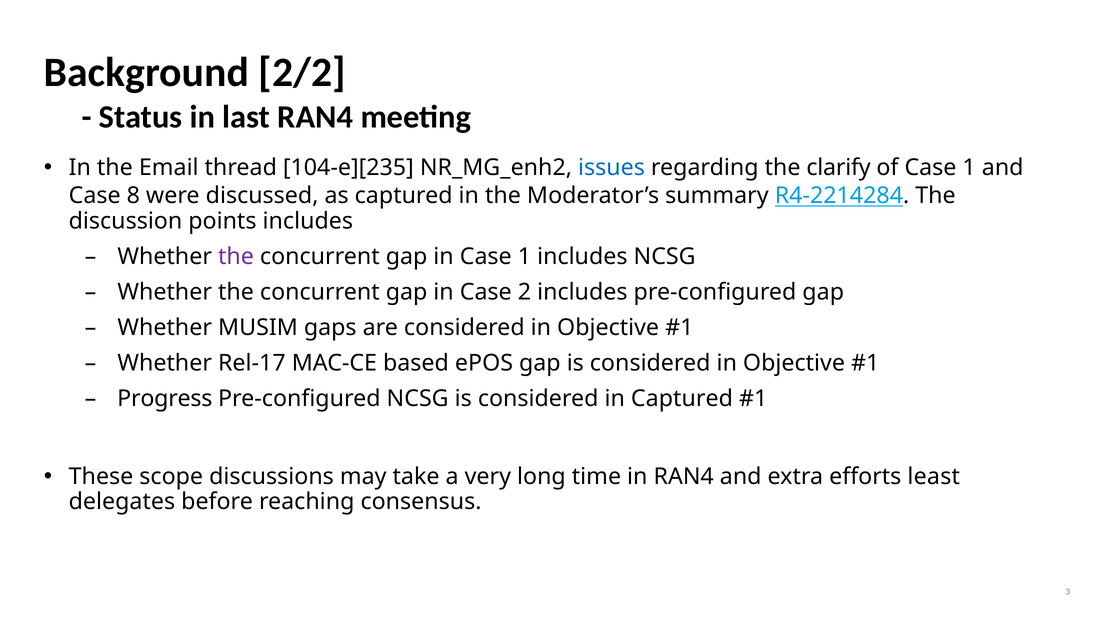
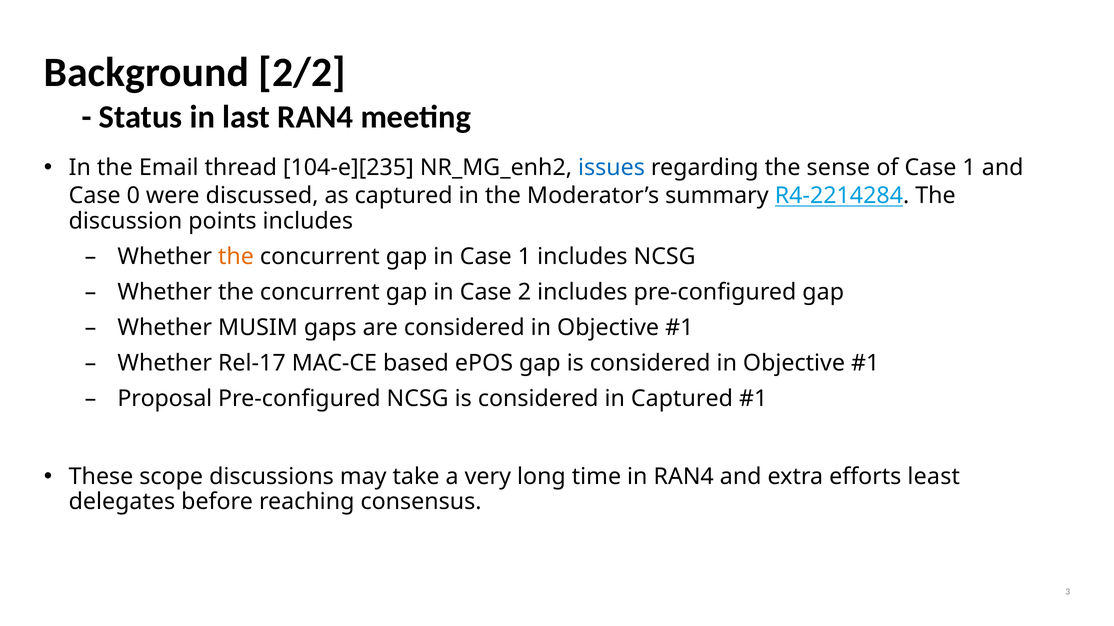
clarify: clarify -> sense
8: 8 -> 0
the at (236, 257) colour: purple -> orange
Progress: Progress -> Proposal
